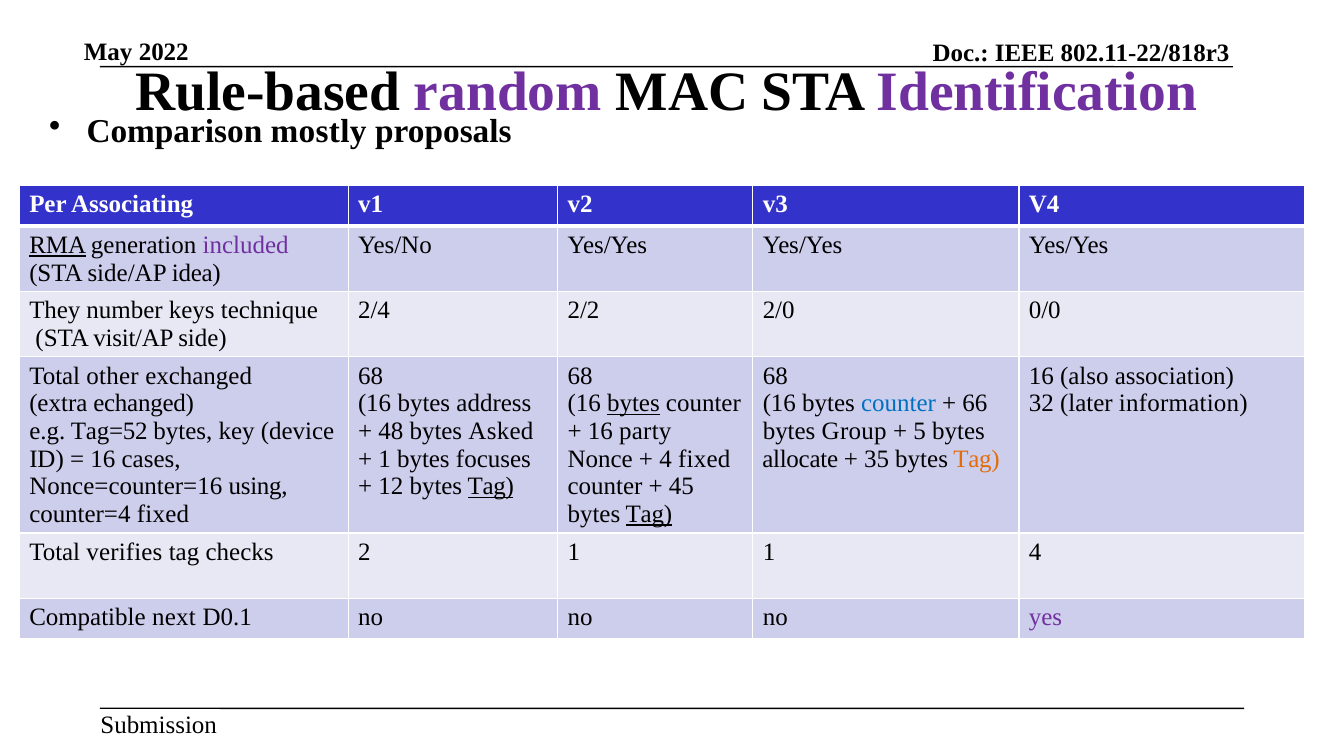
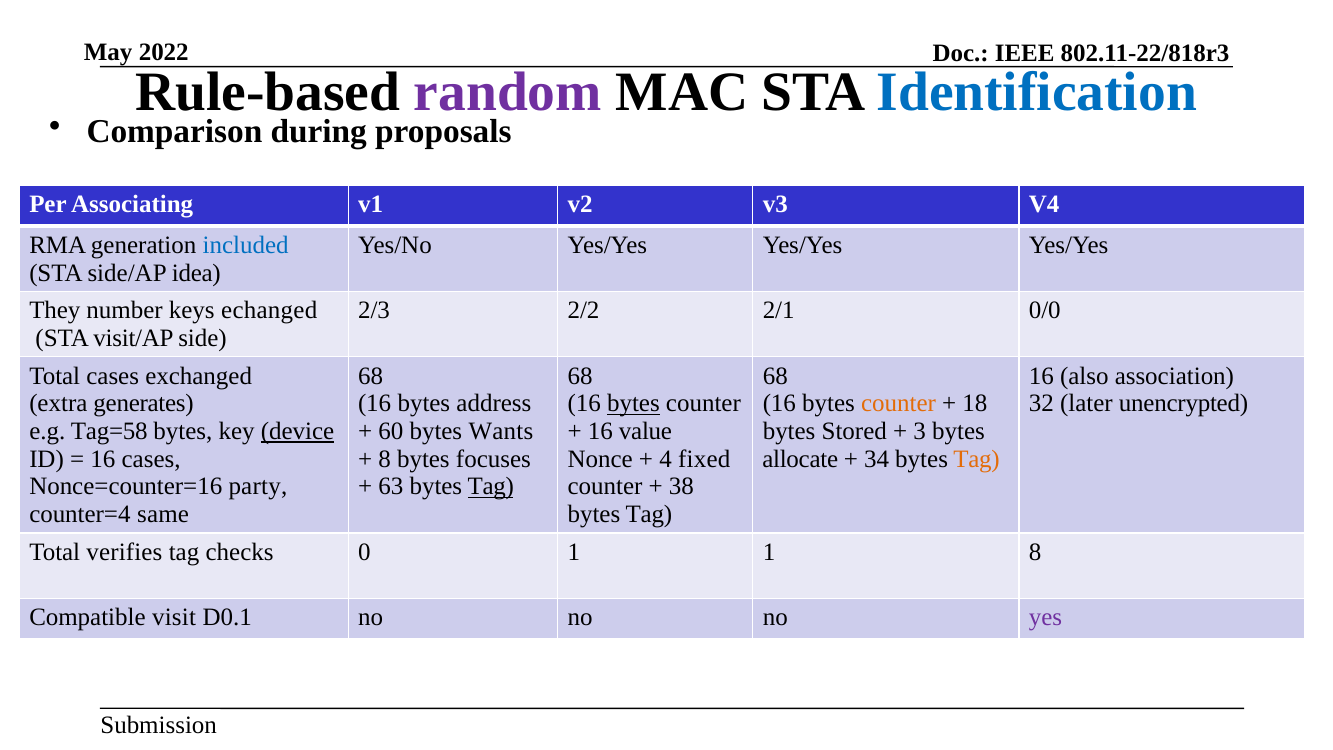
Identification colour: purple -> blue
mostly: mostly -> during
RMA underline: present -> none
included colour: purple -> blue
technique: technique -> echanged
2/4: 2/4 -> 2/3
2/0: 2/0 -> 2/1
Total other: other -> cases
echanged: echanged -> generates
counter at (899, 404) colour: blue -> orange
66: 66 -> 18
information: information -> unencrypted
Tag=52: Tag=52 -> Tag=58
device underline: none -> present
48: 48 -> 60
Asked: Asked -> Wants
party: party -> value
Group: Group -> Stored
5: 5 -> 3
1 at (385, 459): 1 -> 8
35: 35 -> 34
using: using -> party
12: 12 -> 63
45: 45 -> 38
counter=4 fixed: fixed -> same
Tag at (649, 514) underline: present -> none
2: 2 -> 0
1 4: 4 -> 8
next: next -> visit
